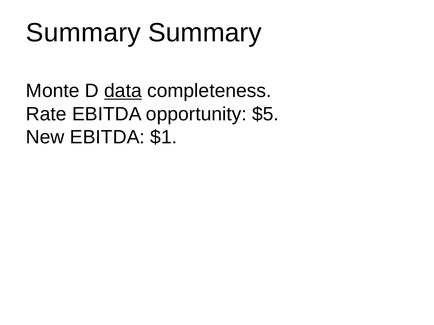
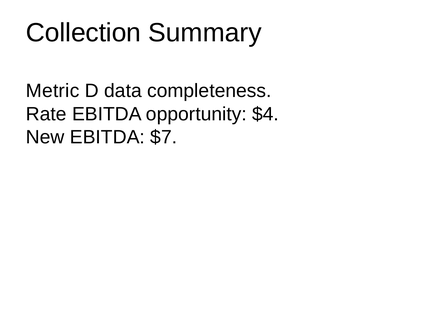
Summary at (83, 33): Summary -> Collection
Monte: Monte -> Metric
data underline: present -> none
$5: $5 -> $4
$1: $1 -> $7
